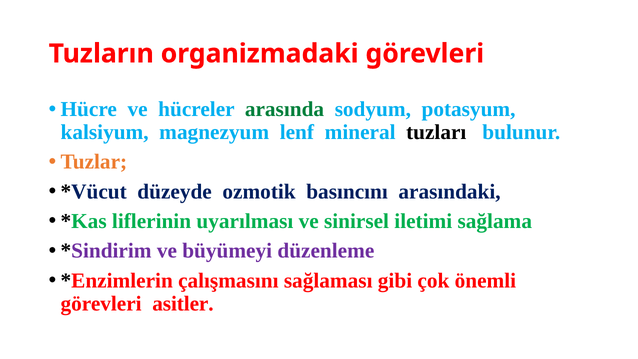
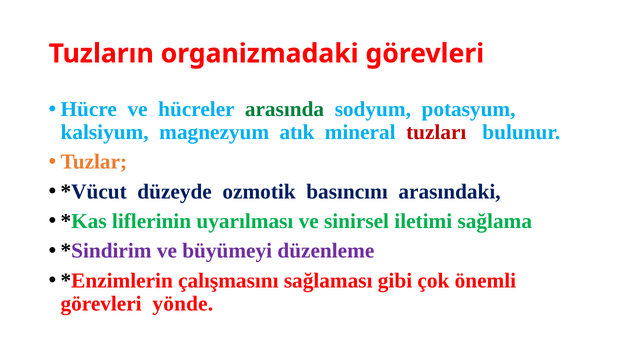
lenf: lenf -> atık
tuzları colour: black -> red
asitler: asitler -> yönde
